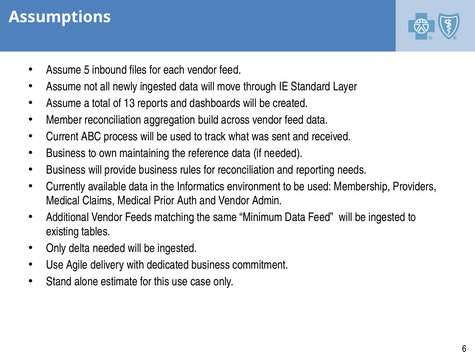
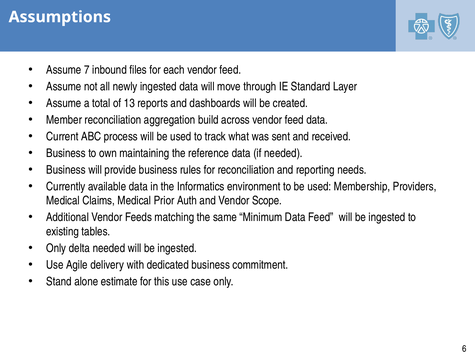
5: 5 -> 7
Admin: Admin -> Scope
